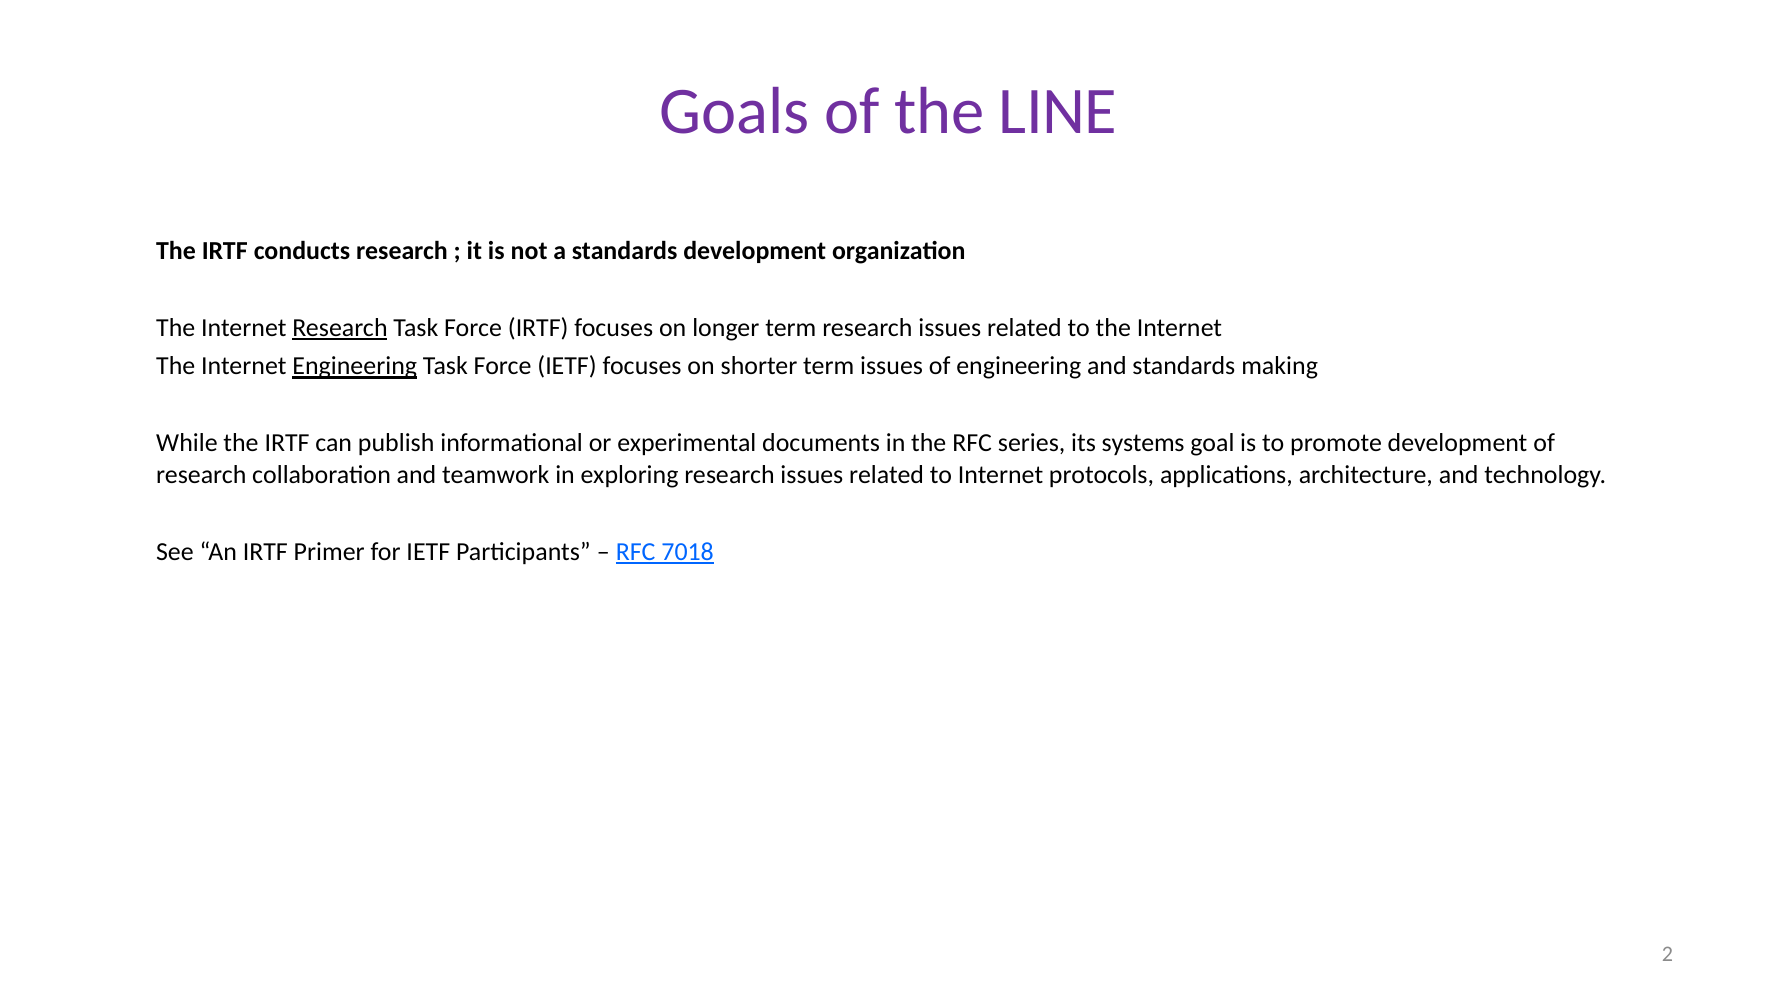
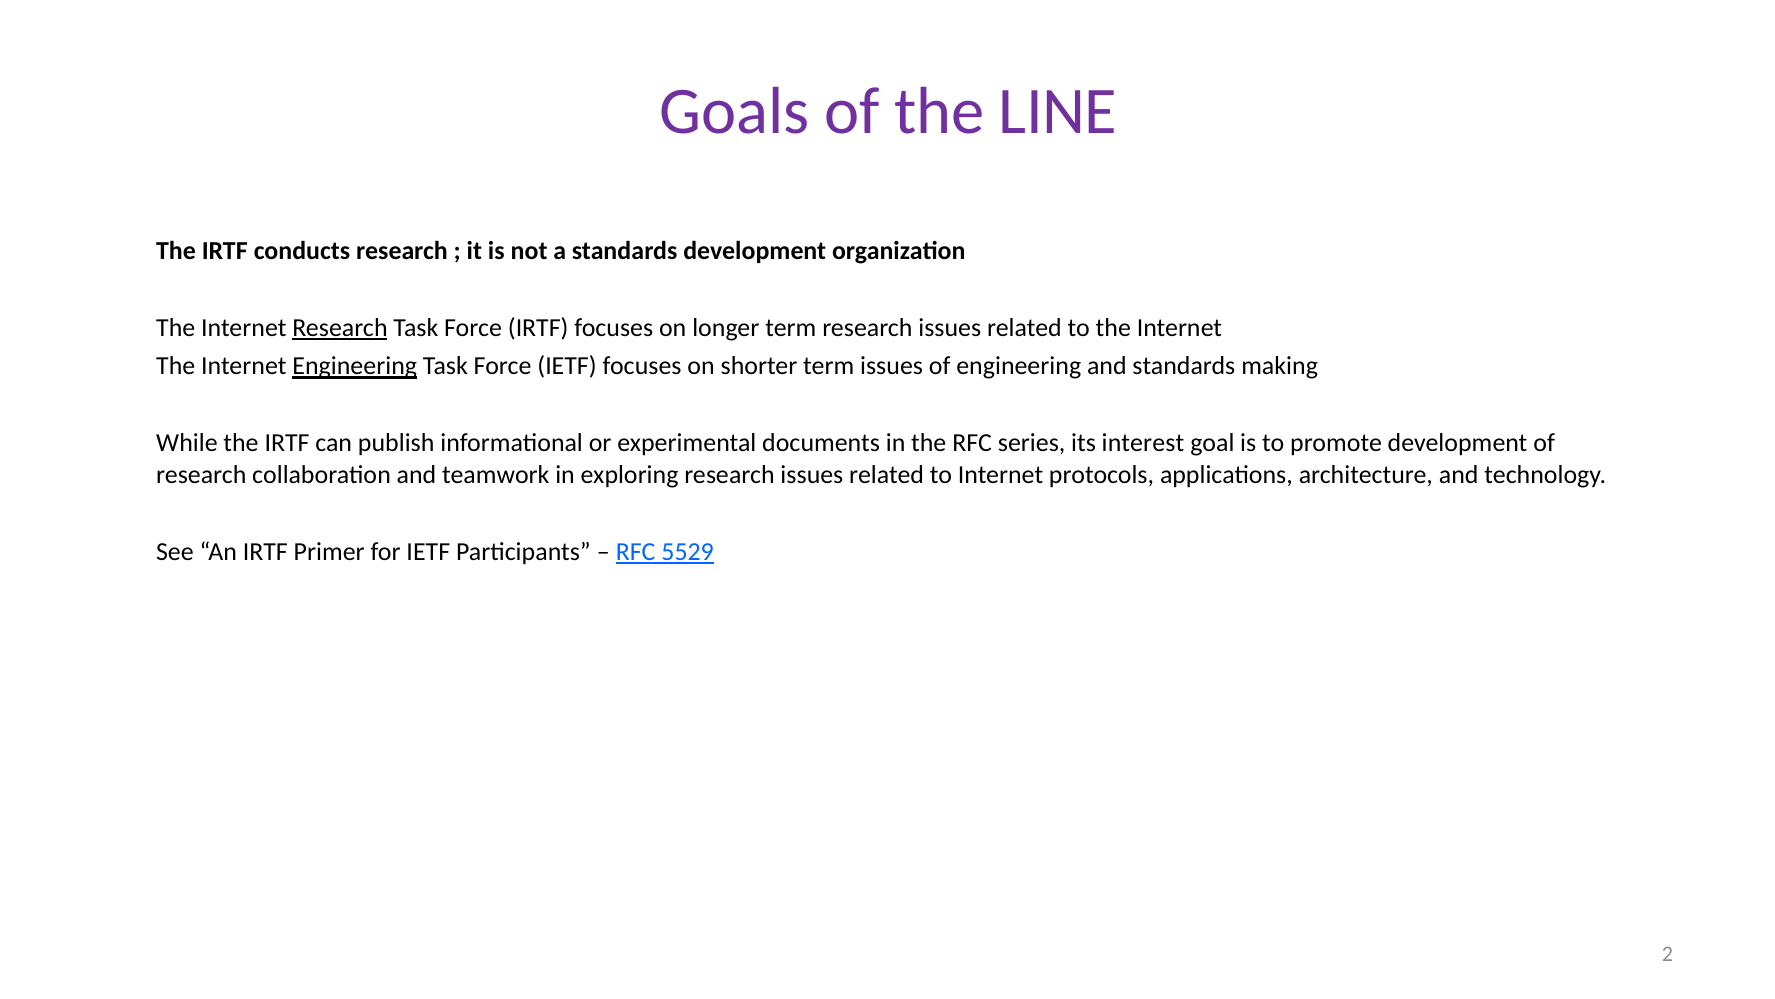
systems: systems -> interest
7018: 7018 -> 5529
